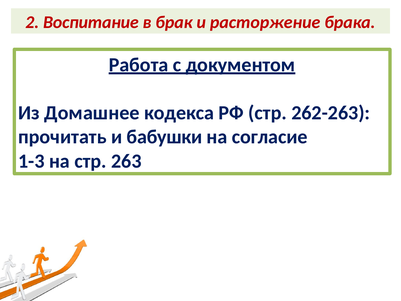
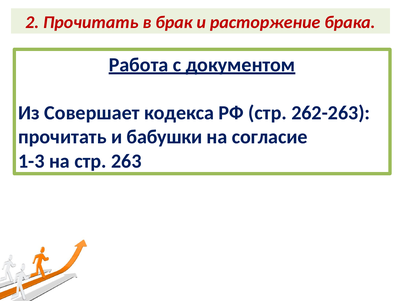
2 Воспитание: Воспитание -> Прочитать
Домашнее: Домашнее -> Совершает
